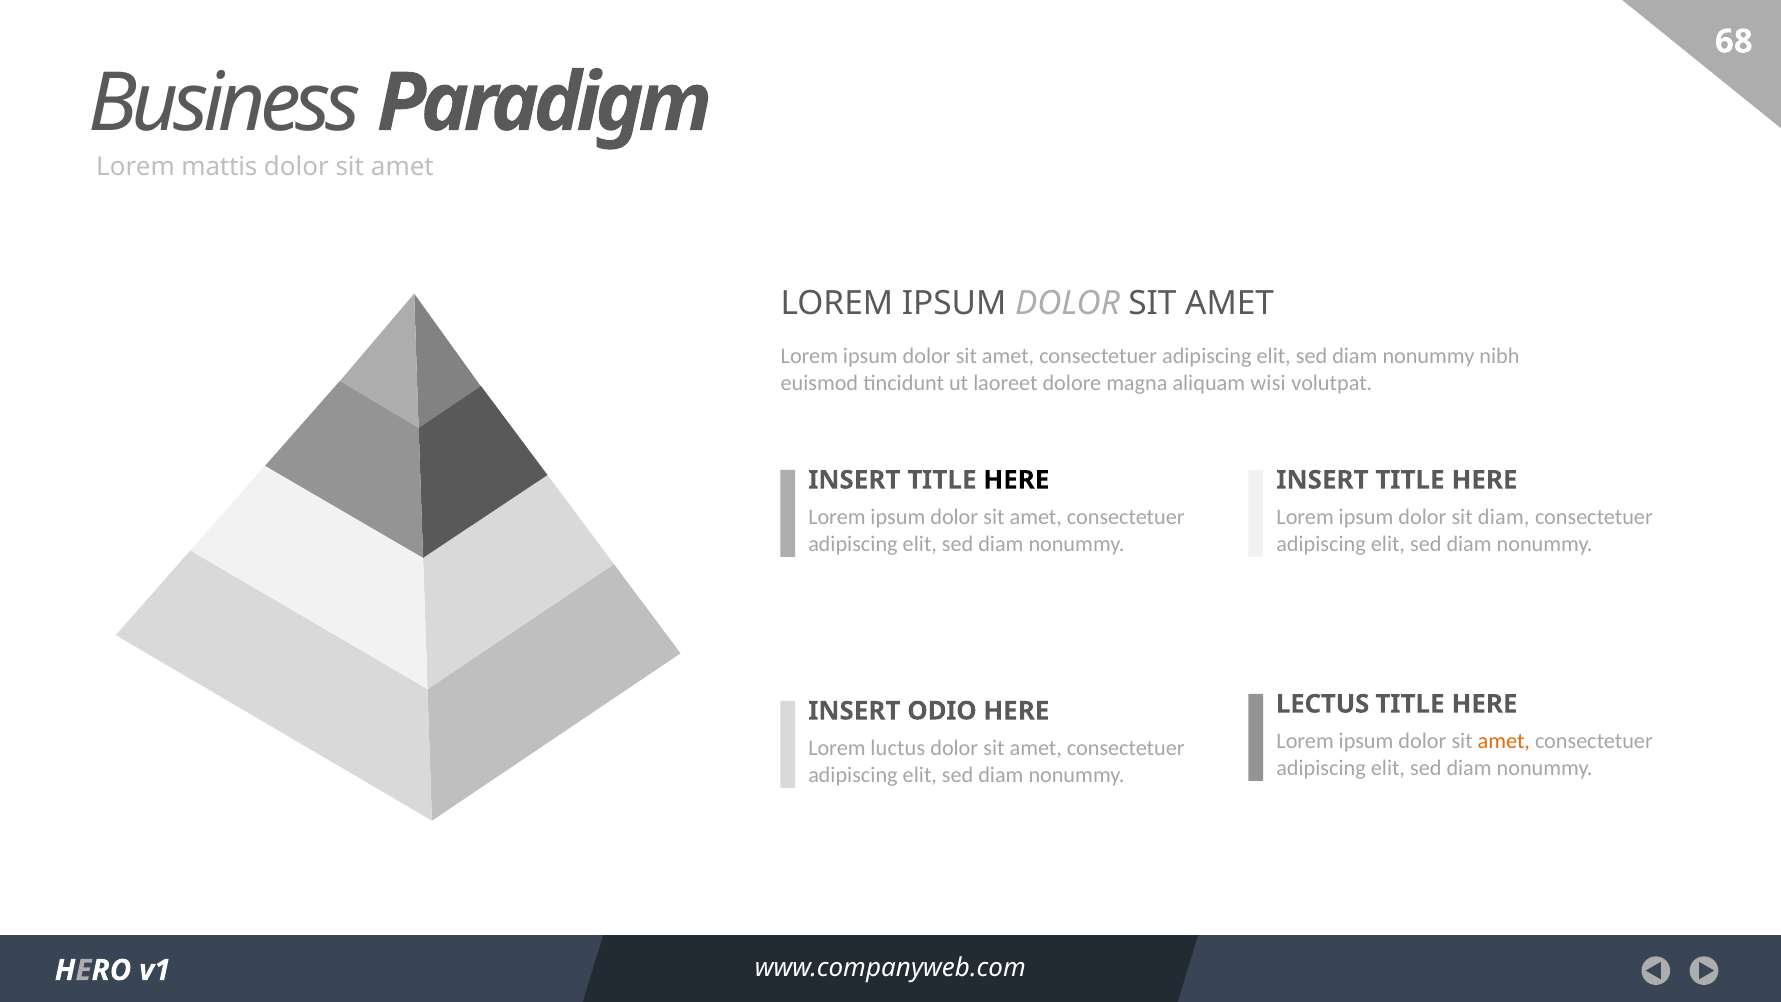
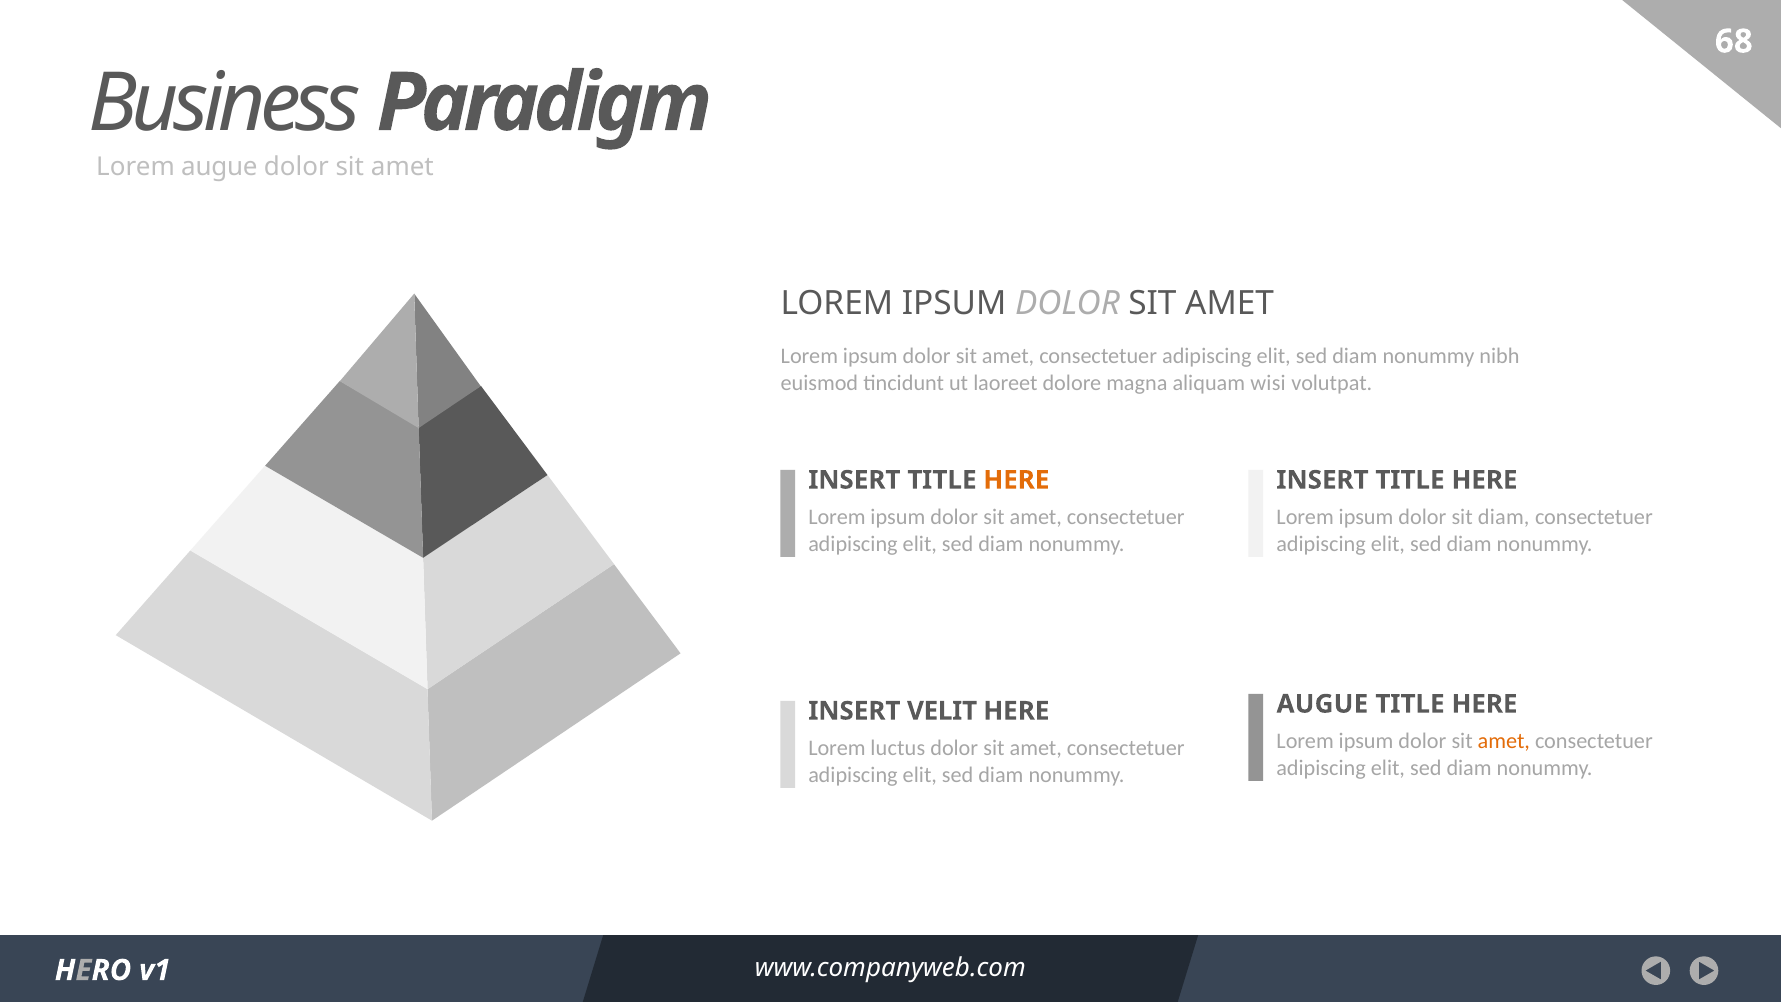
Lorem mattis: mattis -> augue
HERE at (1016, 480) colour: black -> orange
LECTUS at (1323, 704): LECTUS -> AUGUE
ODIO: ODIO -> VELIT
